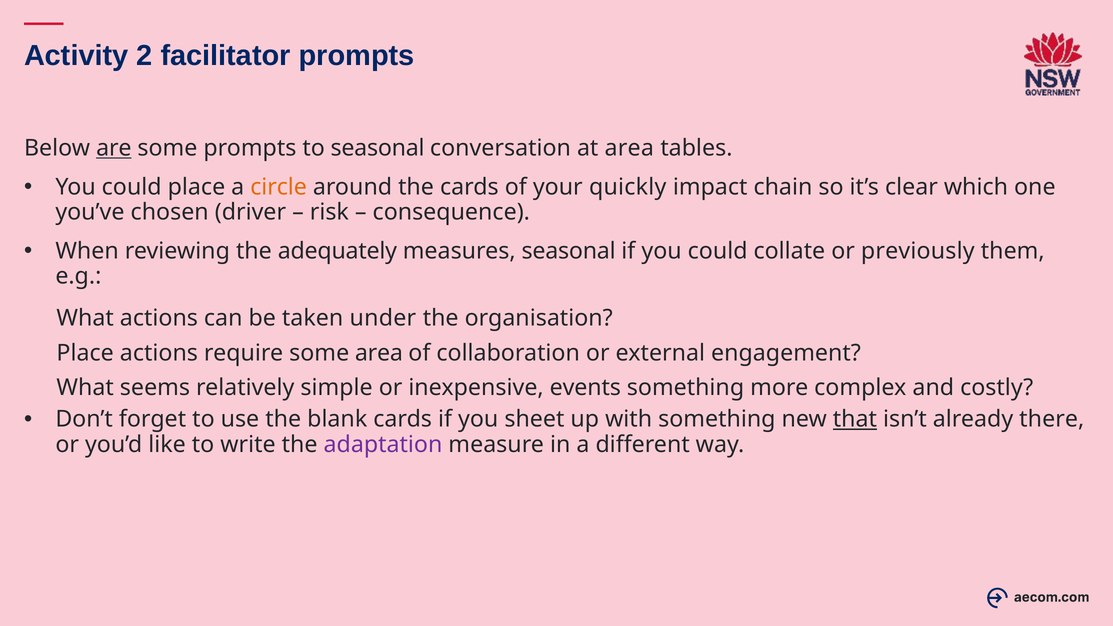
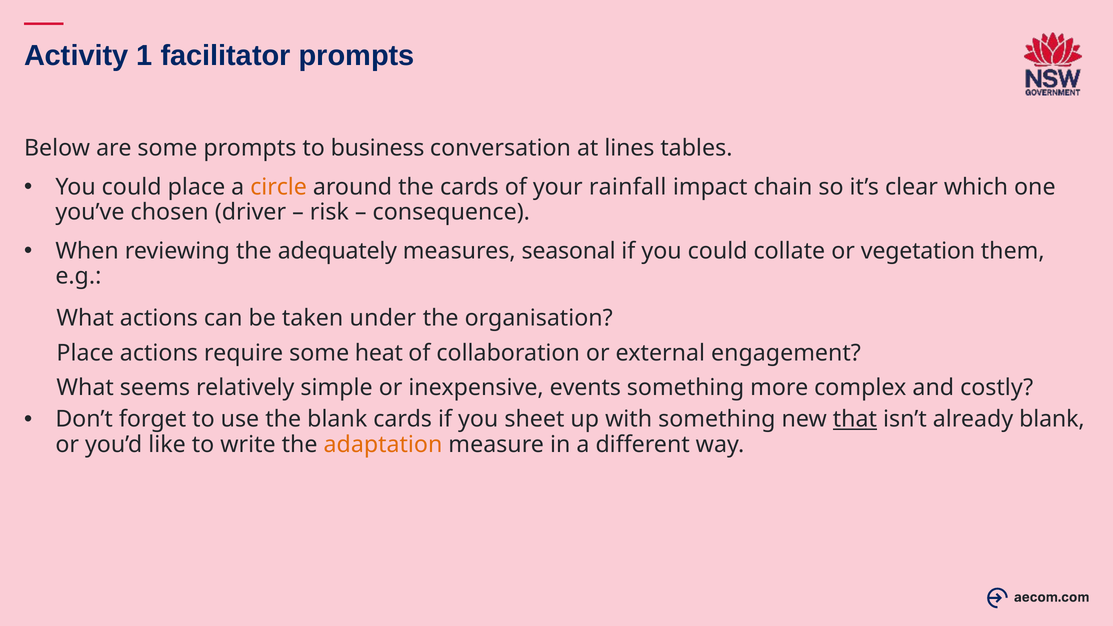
2: 2 -> 1
are underline: present -> none
to seasonal: seasonal -> business
at area: area -> lines
quickly: quickly -> rainfall
previously: previously -> vegetation
some area: area -> heat
already there: there -> blank
adaptation colour: purple -> orange
